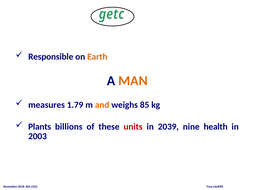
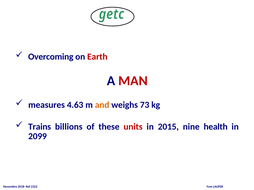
Responsible: Responsible -> Overcoming
Earth colour: orange -> red
MAN colour: orange -> red
1.79: 1.79 -> 4.63
85: 85 -> 73
Plants: Plants -> Trains
2039: 2039 -> 2015
2003: 2003 -> 2099
